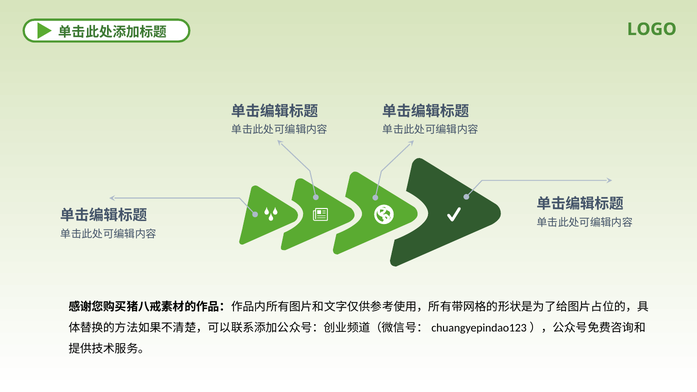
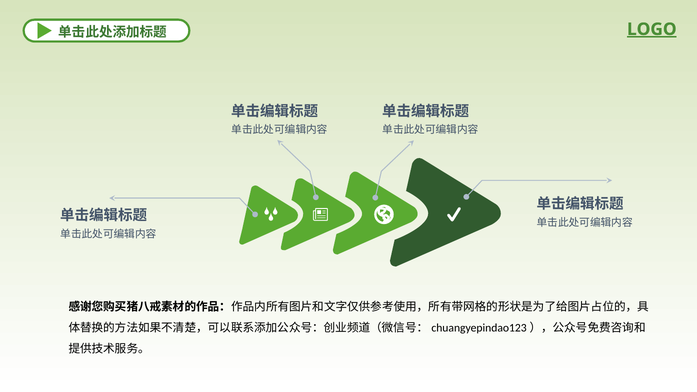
LOGO underline: none -> present
